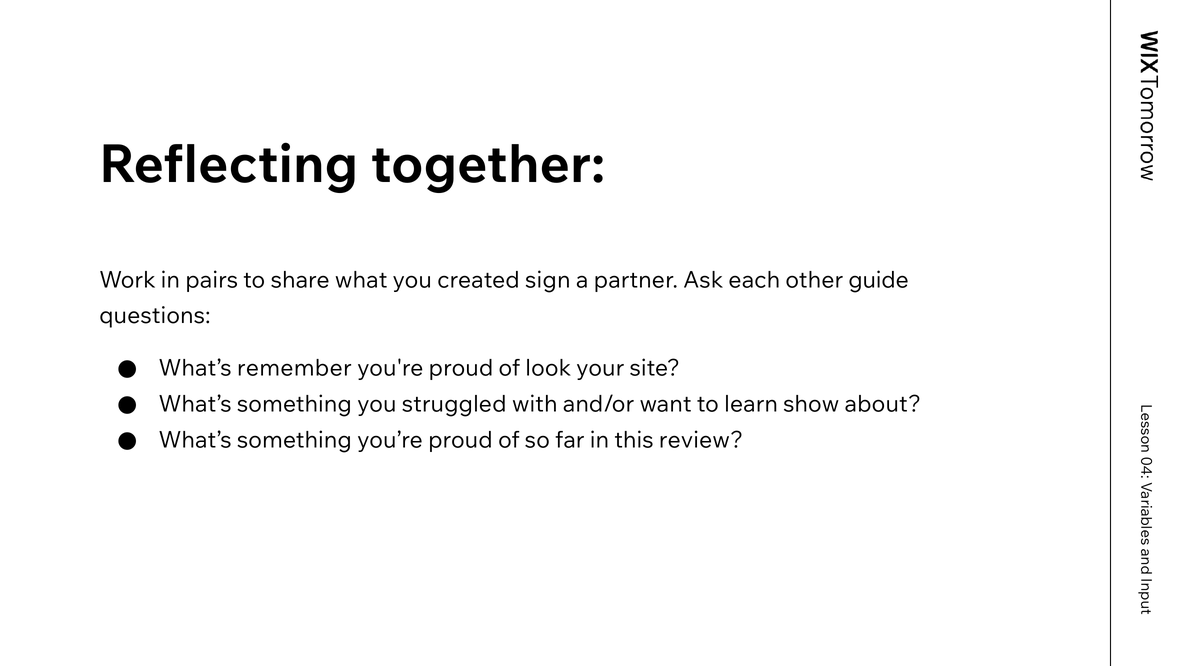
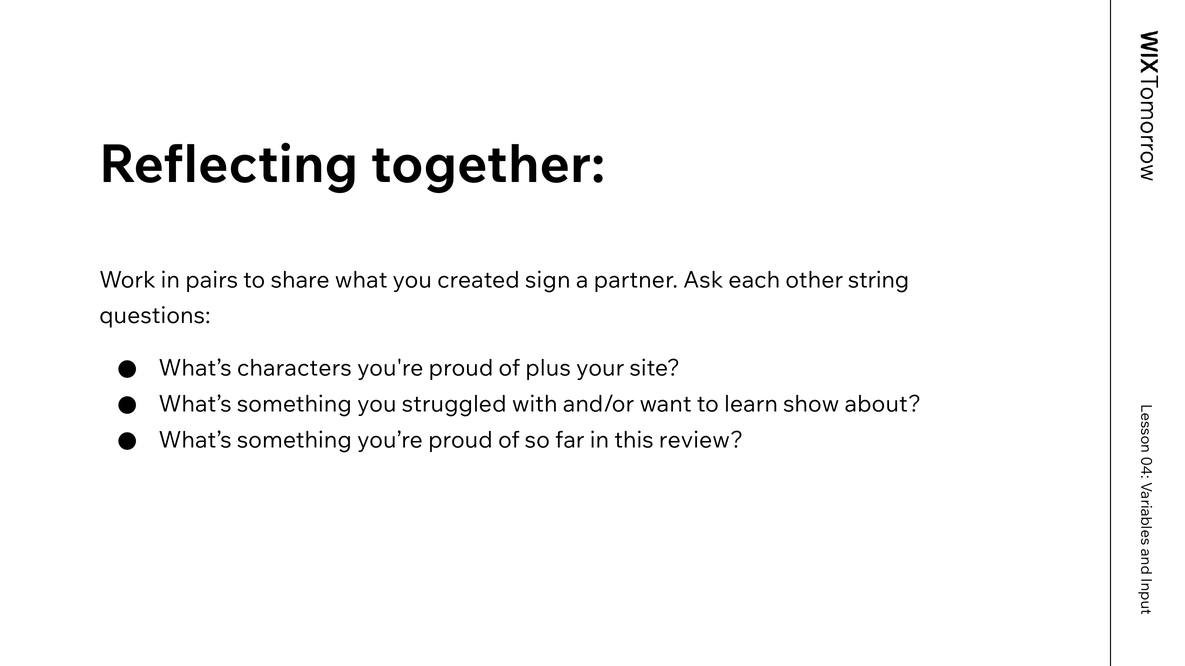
guide: guide -> string
remember: remember -> characters
look: look -> plus
